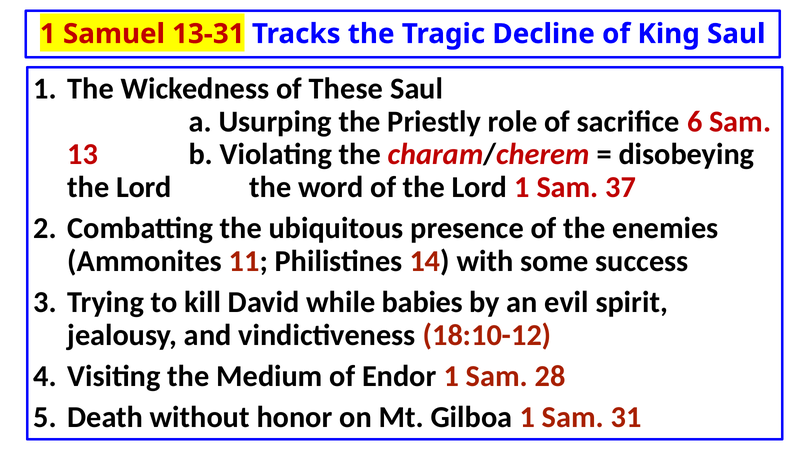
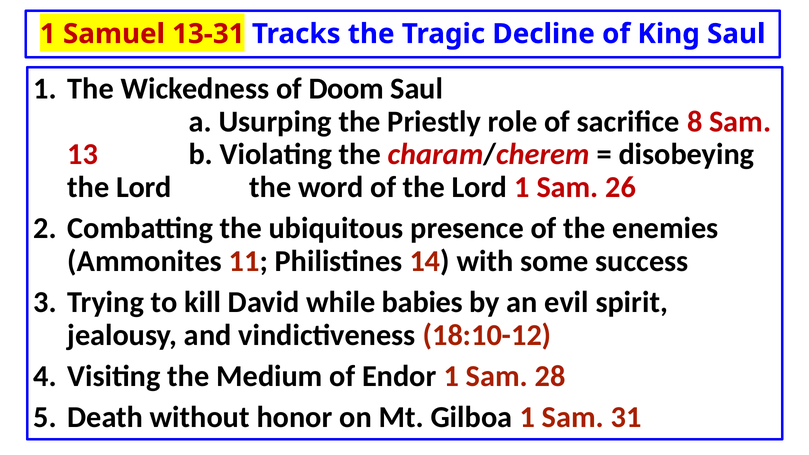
These: These -> Doom
6: 6 -> 8
37: 37 -> 26
